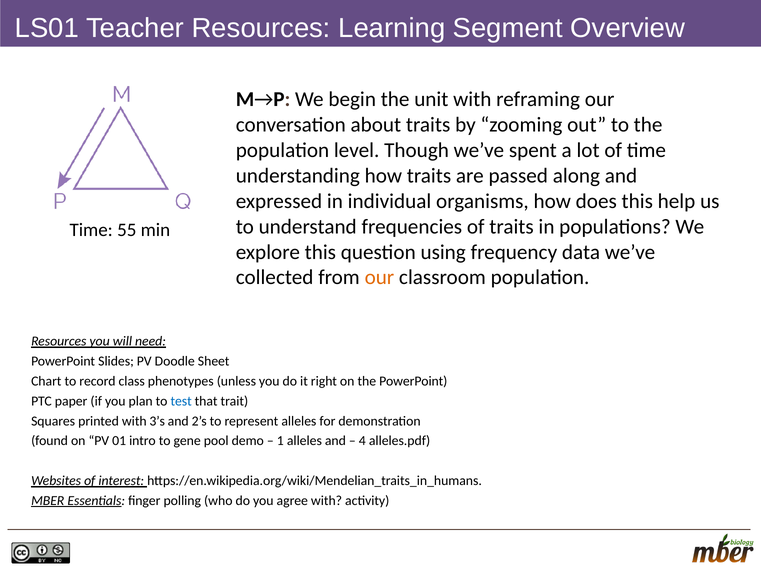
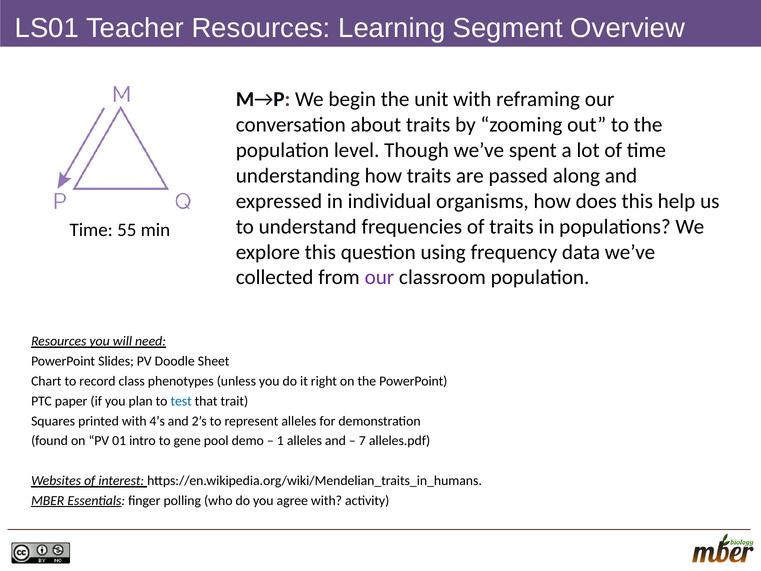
our at (379, 277) colour: orange -> purple
3’s: 3’s -> 4’s
4: 4 -> 7
